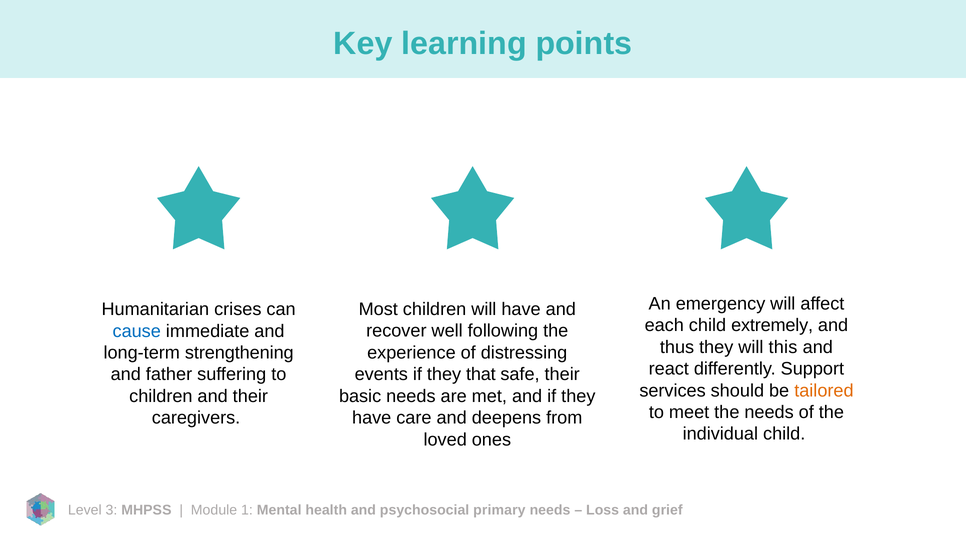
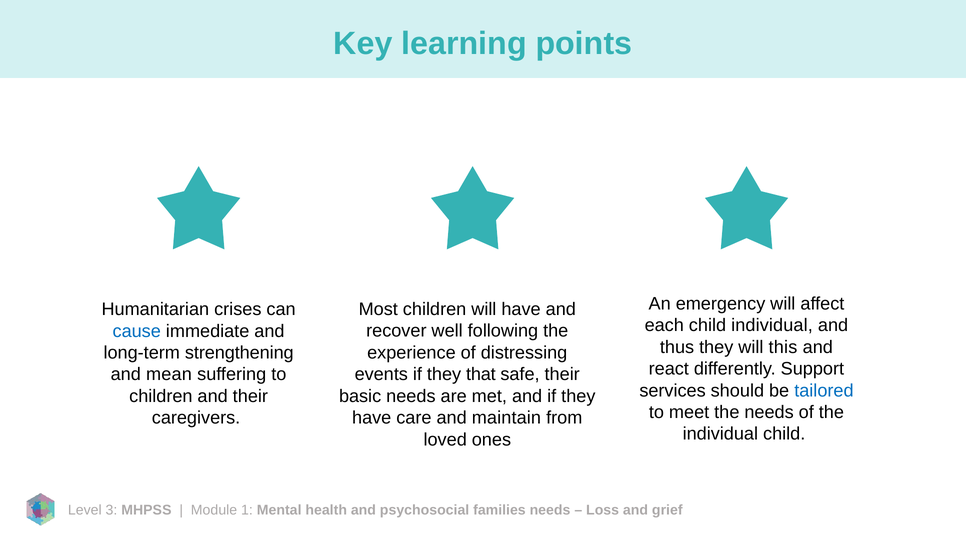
child extremely: extremely -> individual
father: father -> mean
tailored colour: orange -> blue
deepens: deepens -> maintain
primary: primary -> families
